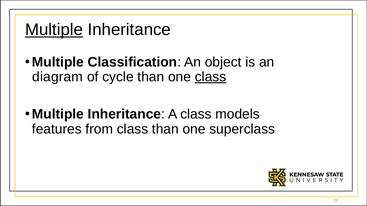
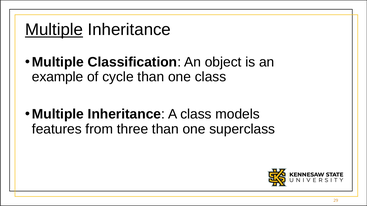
diagram: diagram -> example
class at (211, 77) underline: present -> none
from class: class -> three
